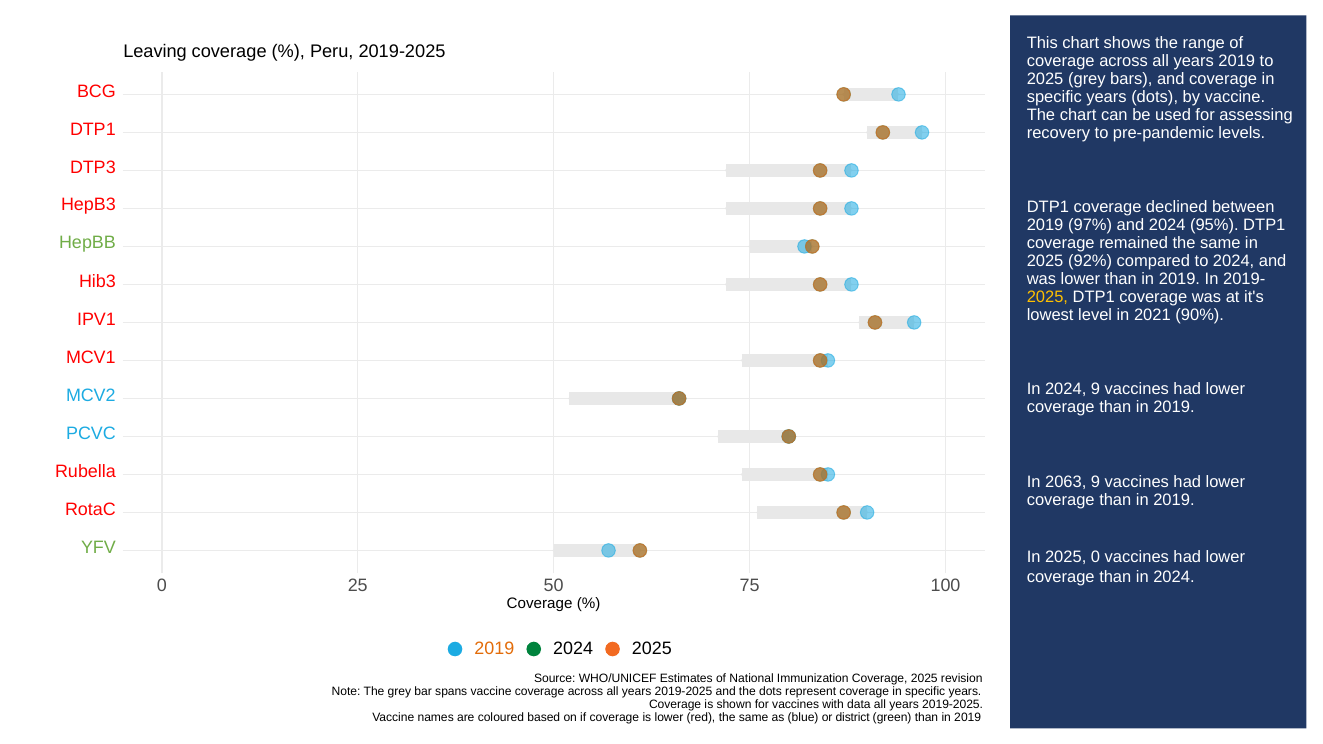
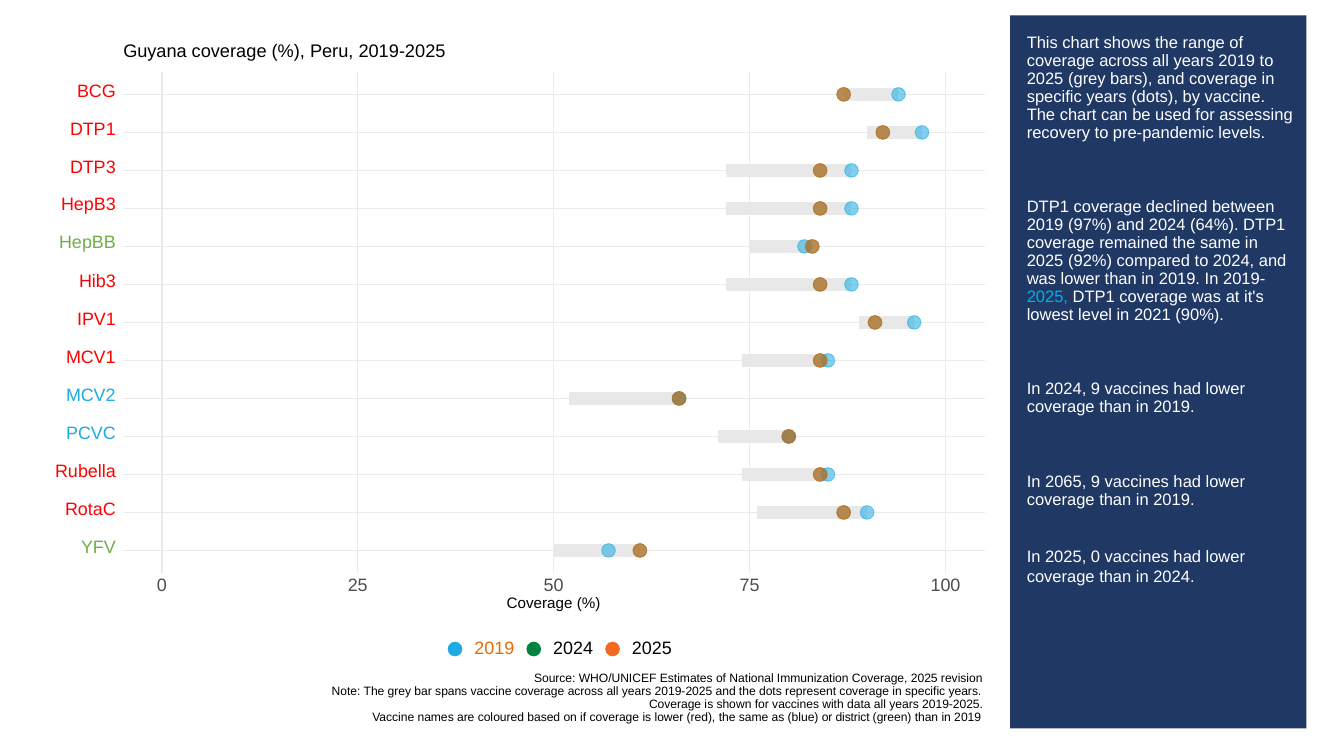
Leaving: Leaving -> Guyana
95%: 95% -> 64%
2025 at (1047, 297) colour: yellow -> light blue
2063: 2063 -> 2065
